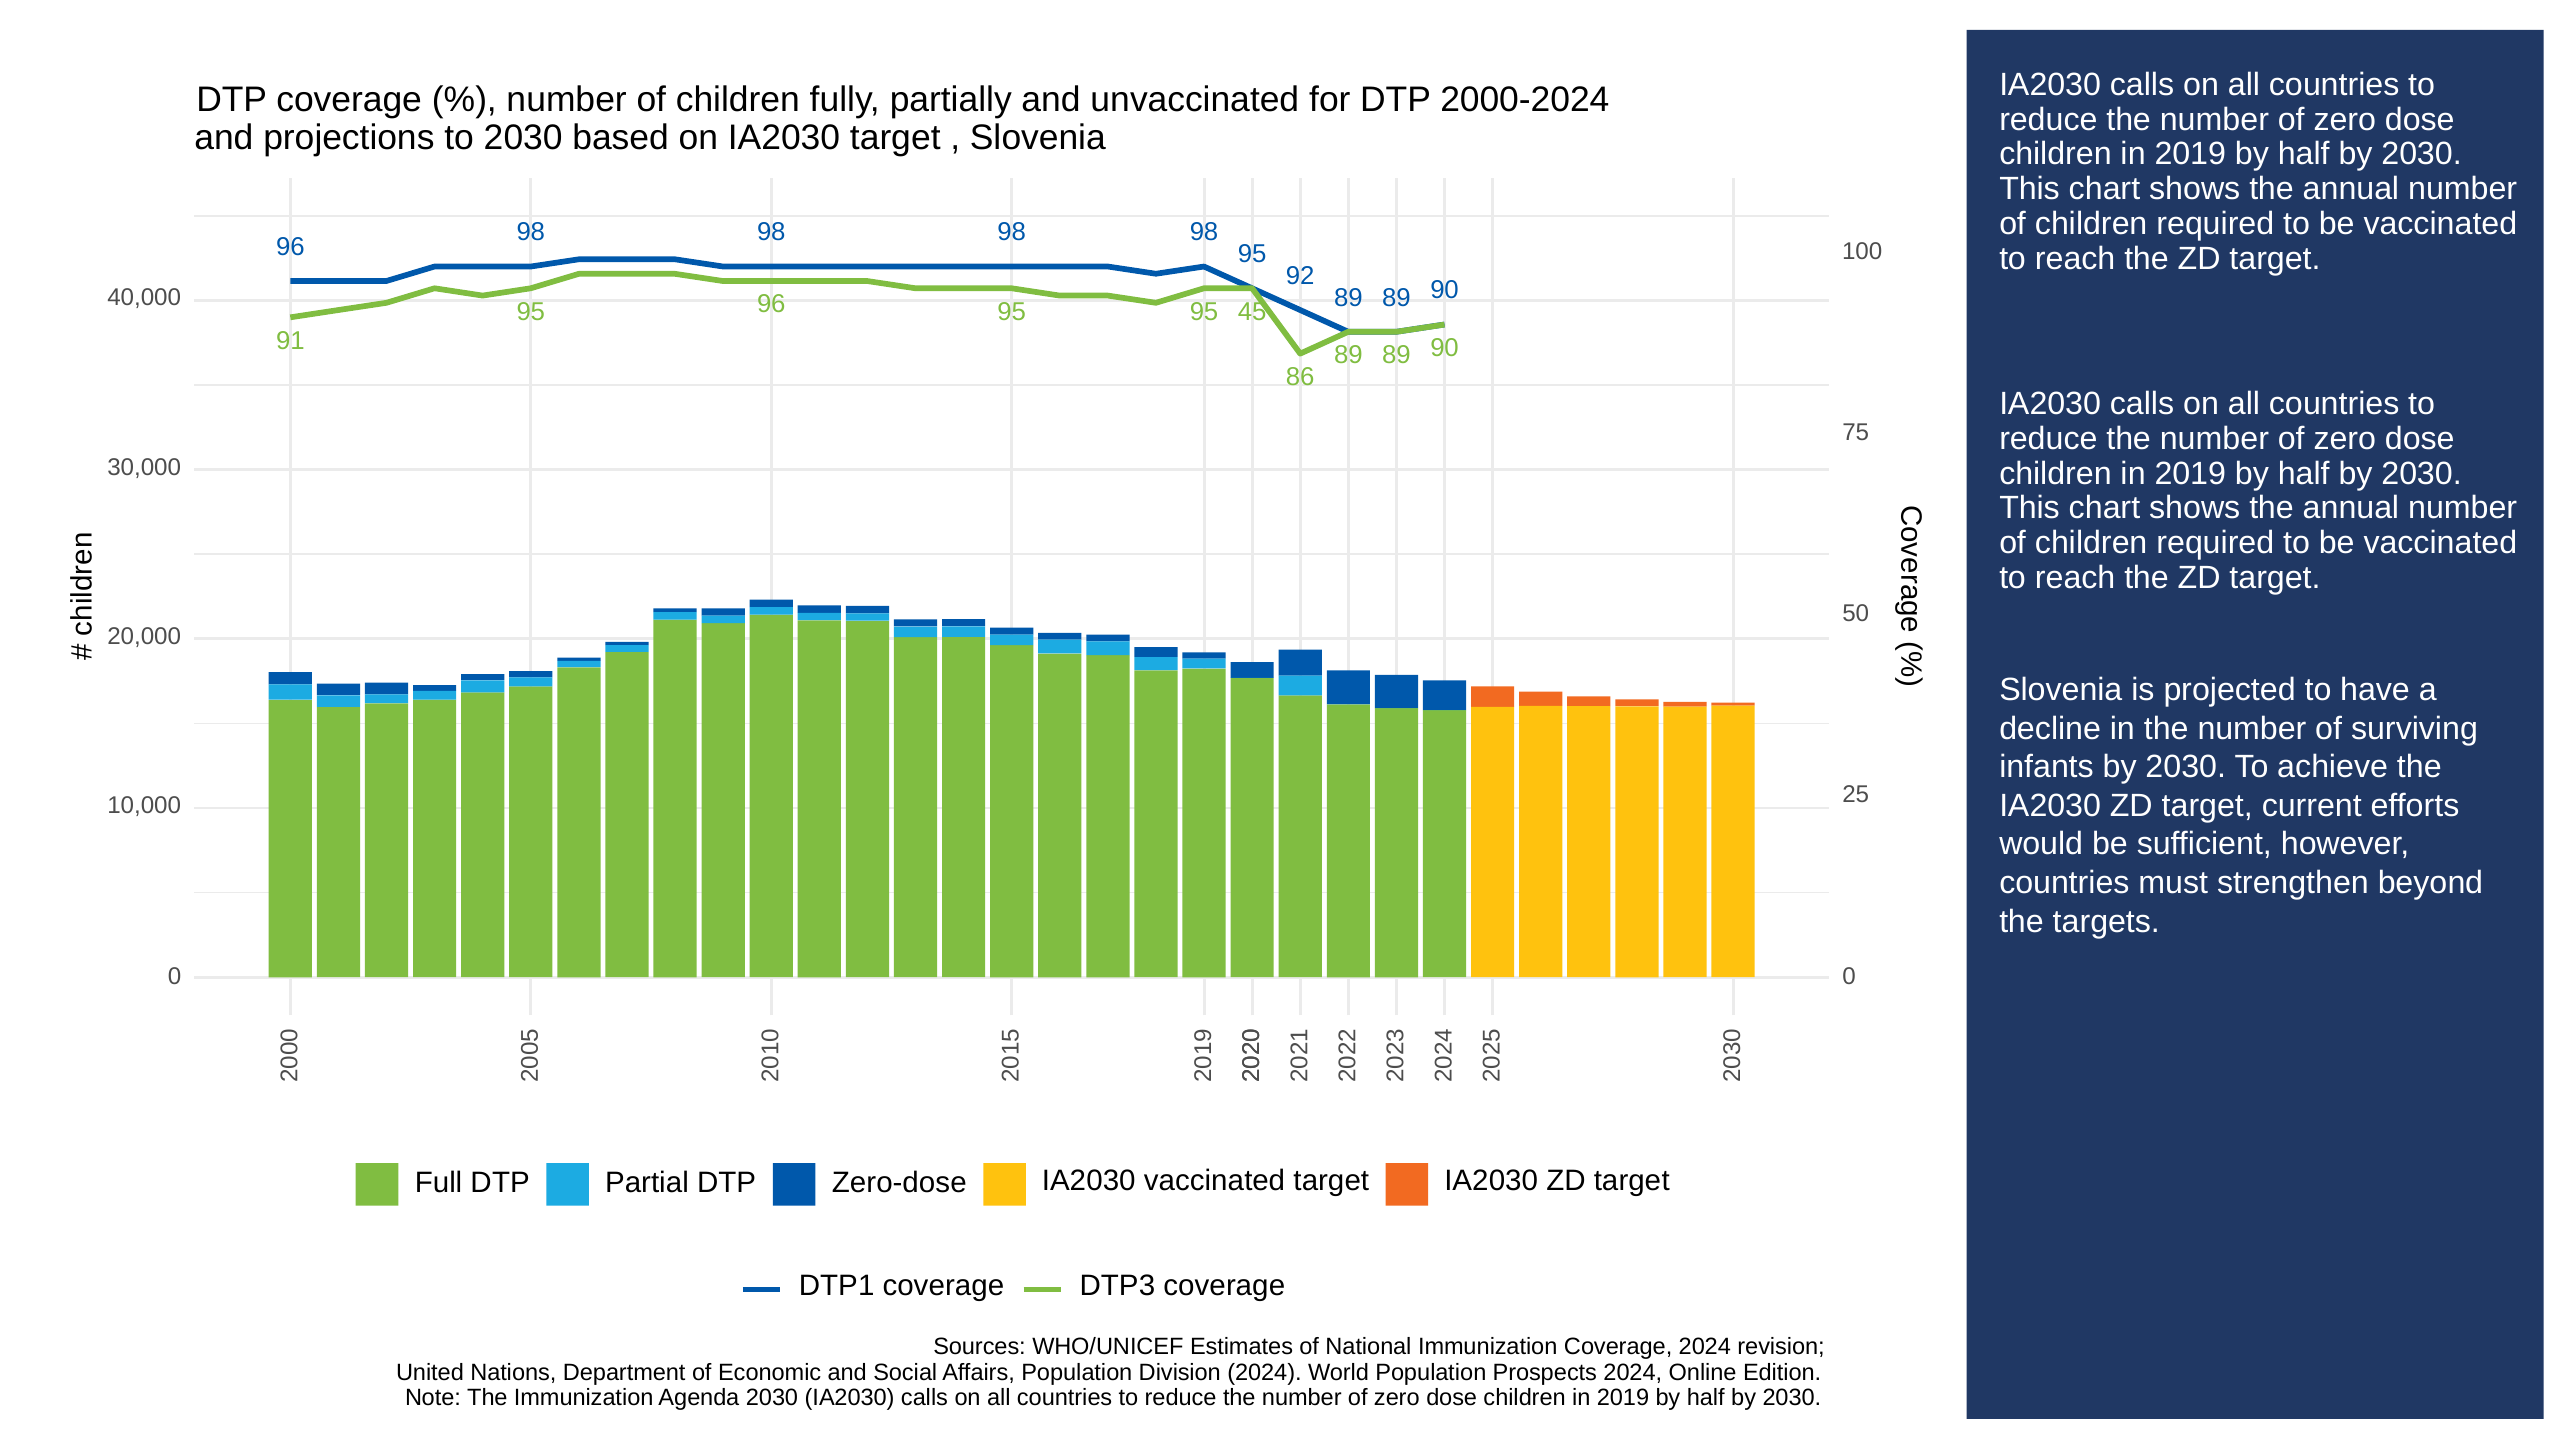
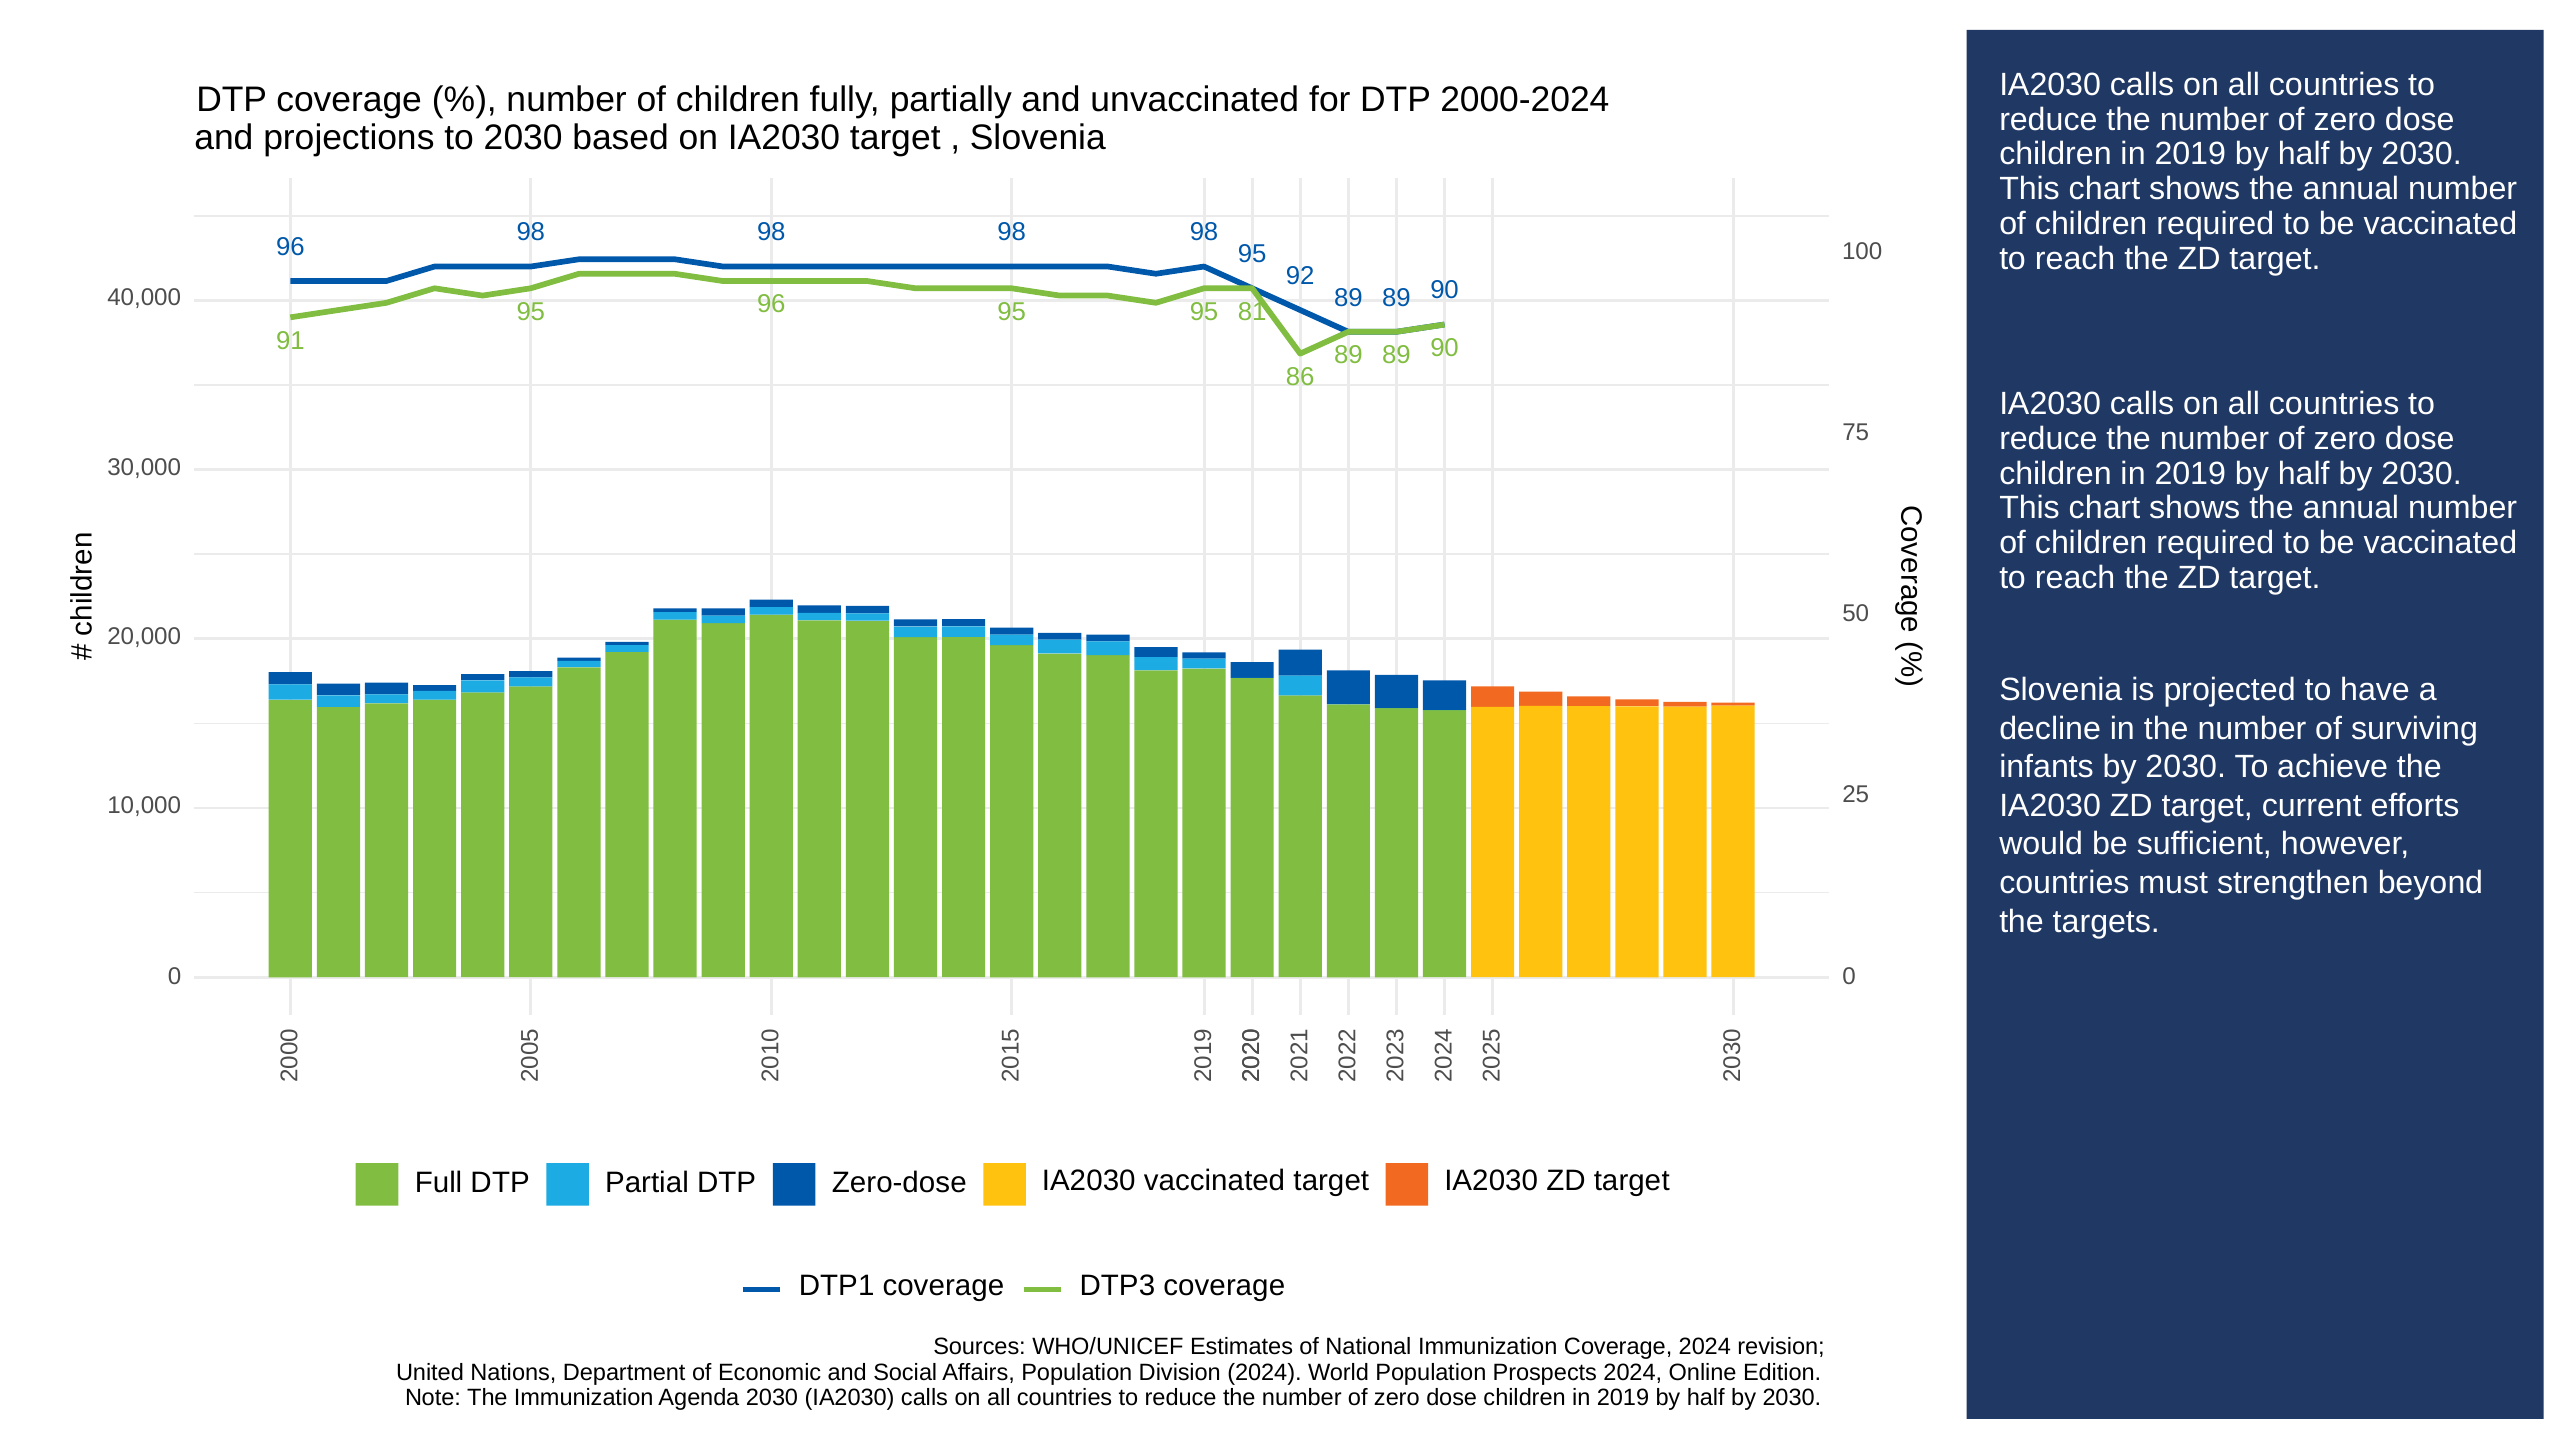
45: 45 -> 81
